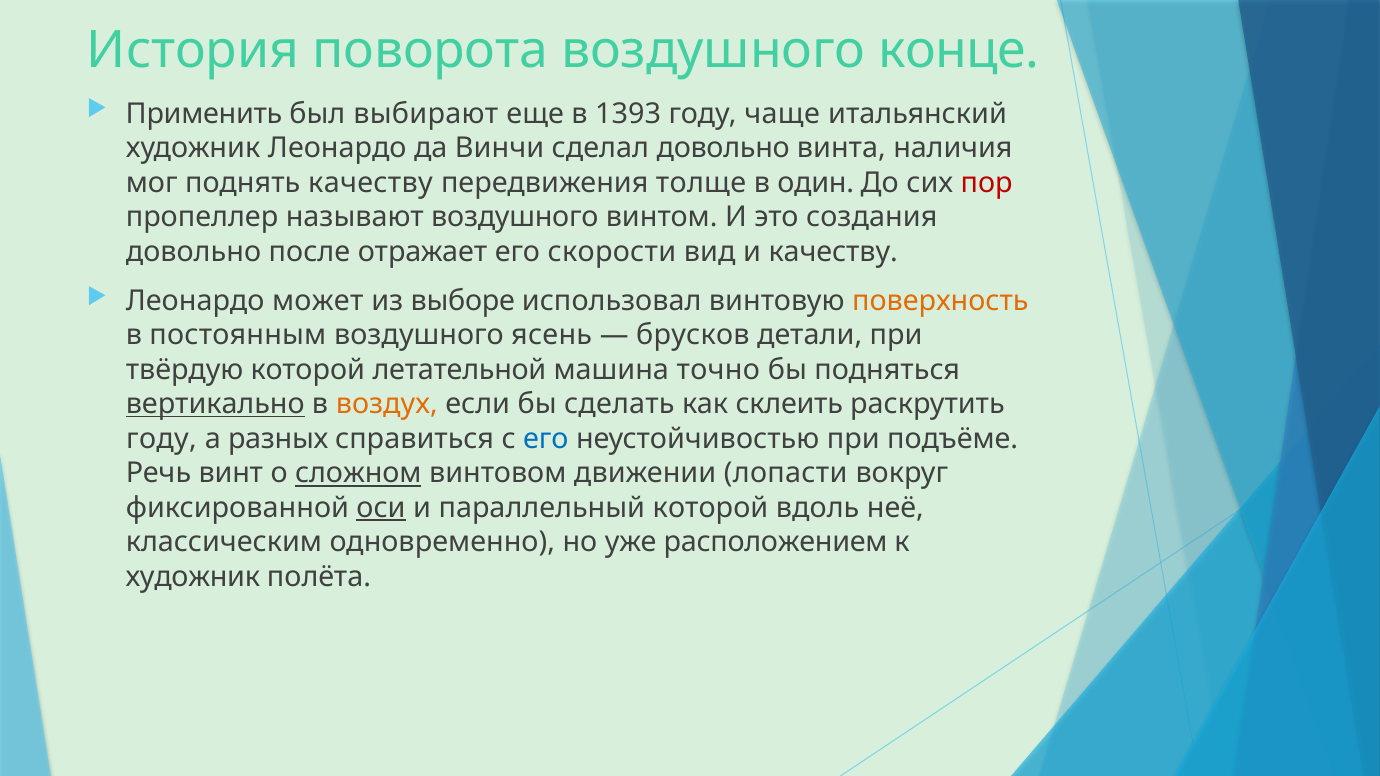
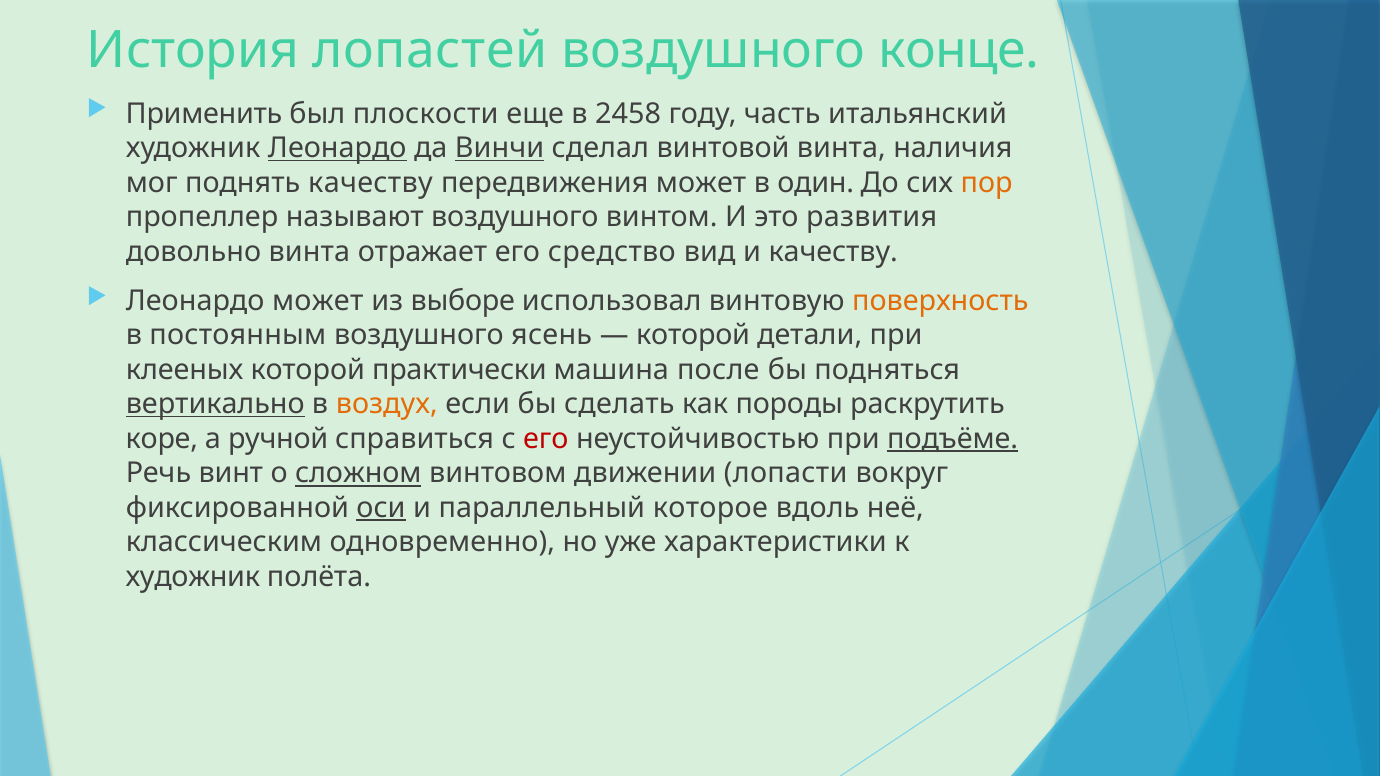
поворота: поворота -> лопастей
выбирают: выбирают -> плоскости
1393: 1393 -> 2458
чаще: чаще -> часть
Леонардо at (337, 148) underline: none -> present
Винчи underline: none -> present
сделал довольно: довольно -> винтовой
передвижения толще: толще -> может
пор colour: red -> orange
создания: создания -> развития
довольно после: после -> винта
скорости: скорости -> средство
брусков at (693, 335): брусков -> которой
твёрдую: твёрдую -> клееных
летательной: летательной -> практически
точно: точно -> после
склеить: склеить -> породы
году at (162, 439): году -> коре
разных: разных -> ручной
его at (546, 439) colour: blue -> red
подъёме underline: none -> present
параллельный которой: которой -> которое
расположением: расположением -> характеристики
